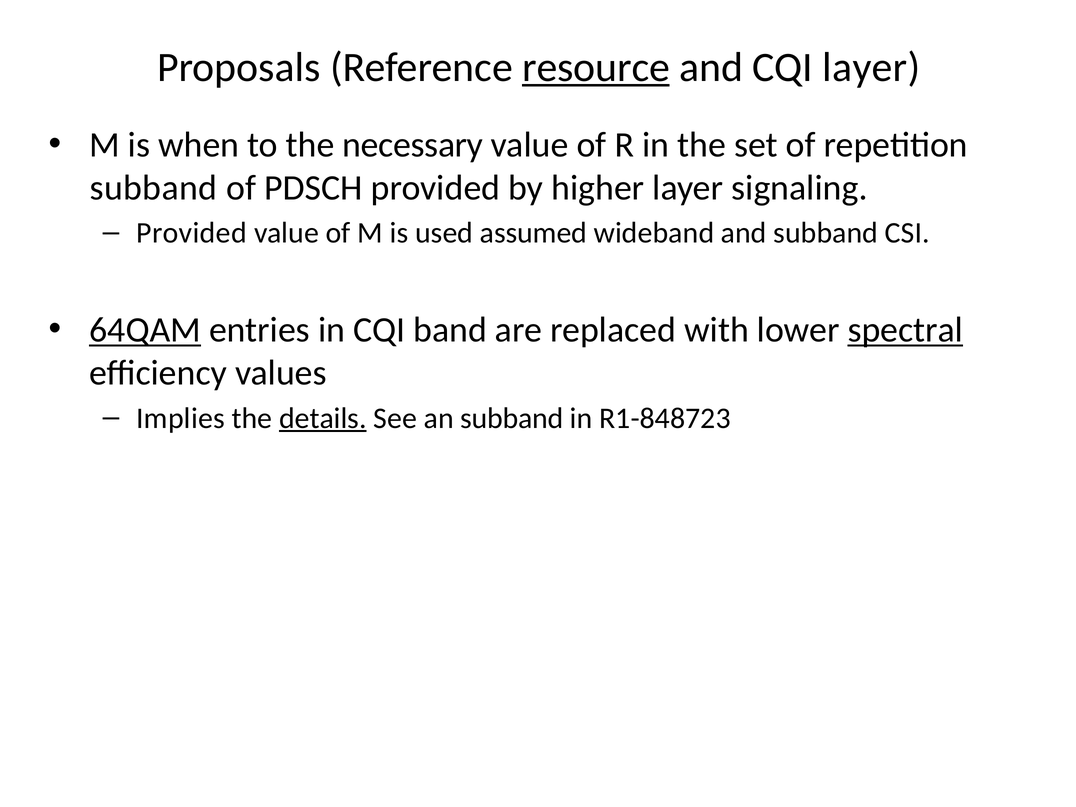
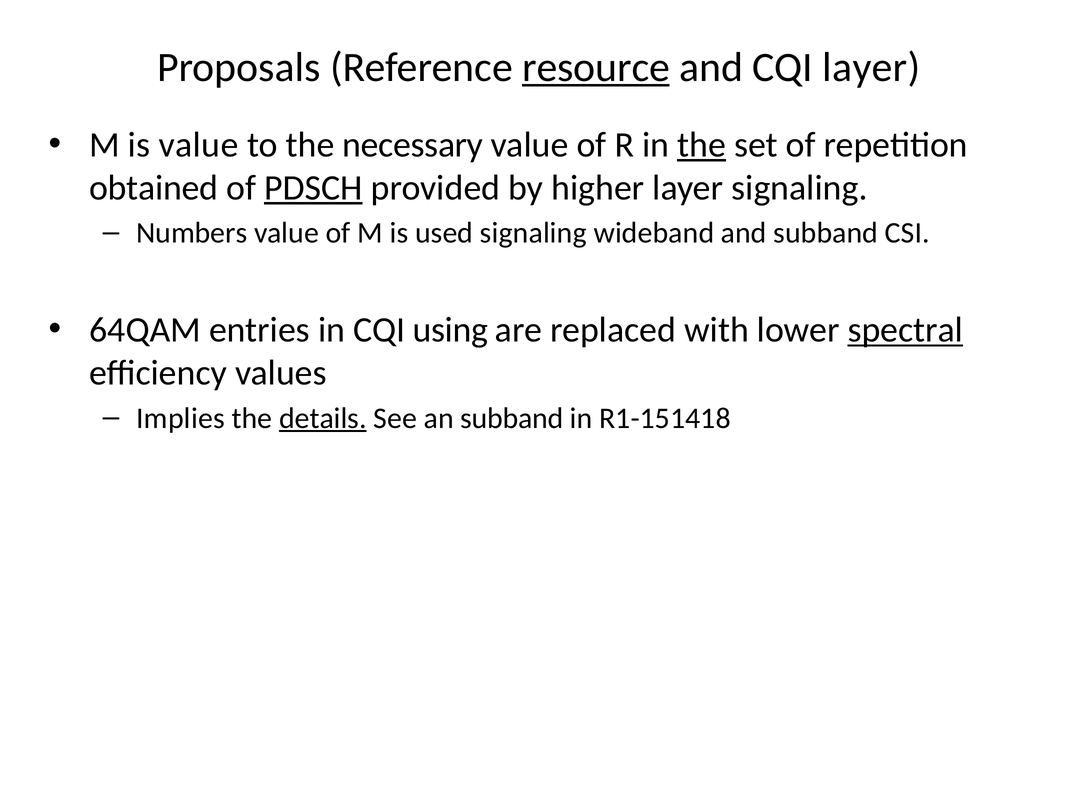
is when: when -> value
the at (702, 145) underline: none -> present
subband at (153, 188): subband -> obtained
PDSCH underline: none -> present
Provided at (192, 233): Provided -> Numbers
used assumed: assumed -> signaling
64QAM underline: present -> none
band: band -> using
R1-848723: R1-848723 -> R1-151418
